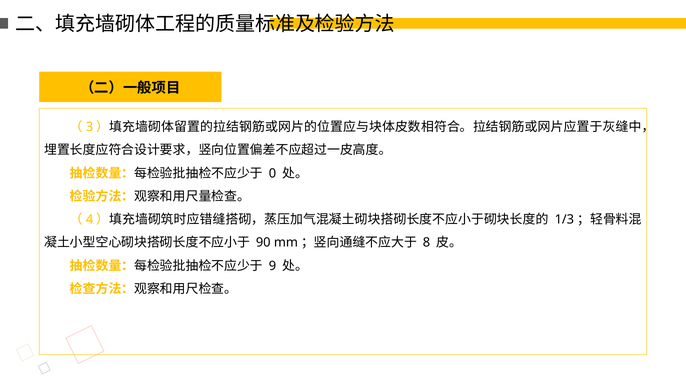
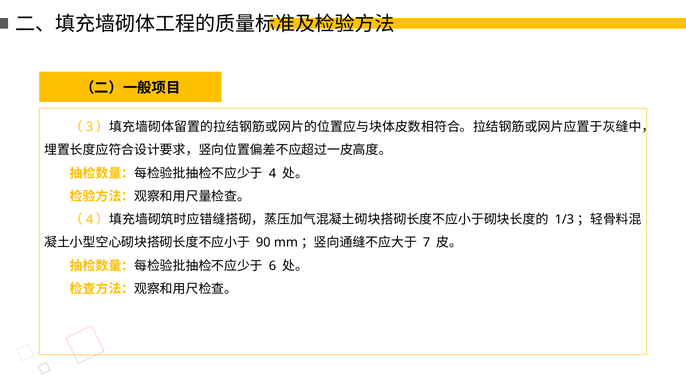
0: 0 -> 4
8: 8 -> 7
9: 9 -> 6
